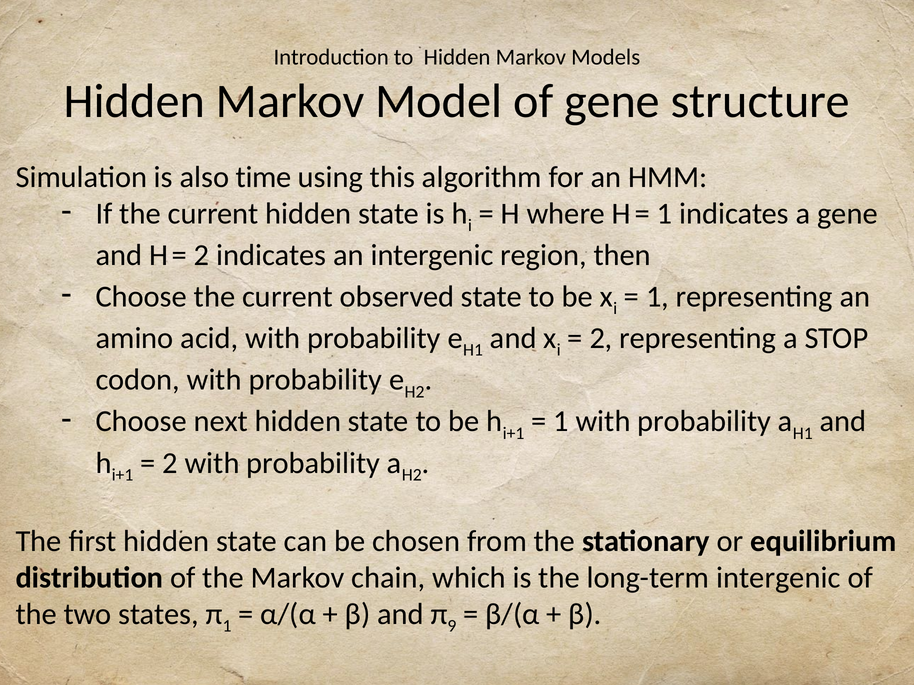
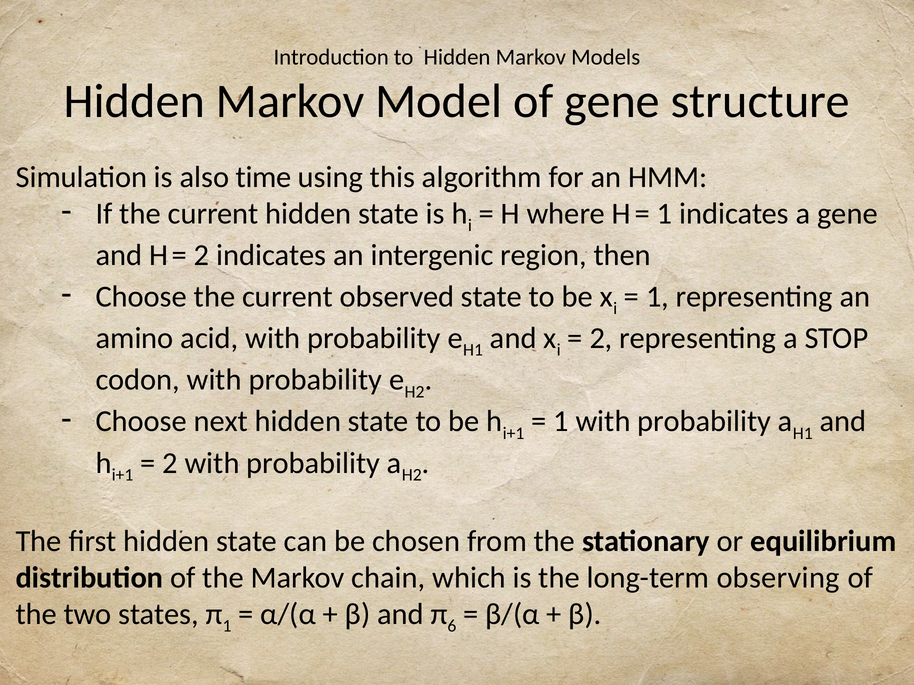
long-term intergenic: intergenic -> observing
9: 9 -> 6
